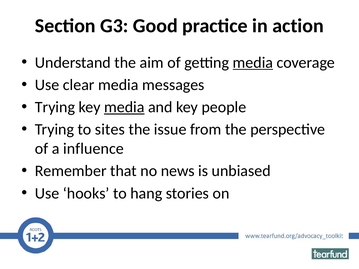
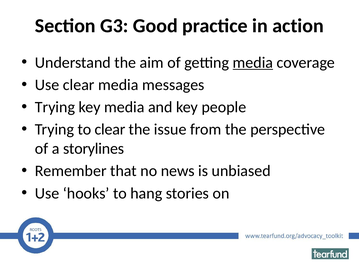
media at (124, 107) underline: present -> none
to sites: sites -> clear
influence: influence -> storylines
